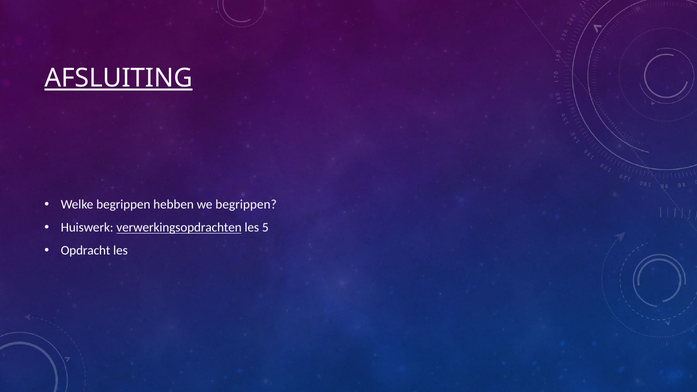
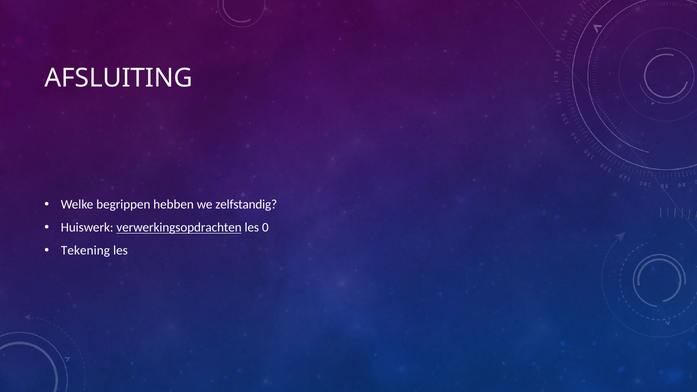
AFSLUITING underline: present -> none
we begrippen: begrippen -> zelfstandig
5: 5 -> 0
Opdracht: Opdracht -> Tekening
